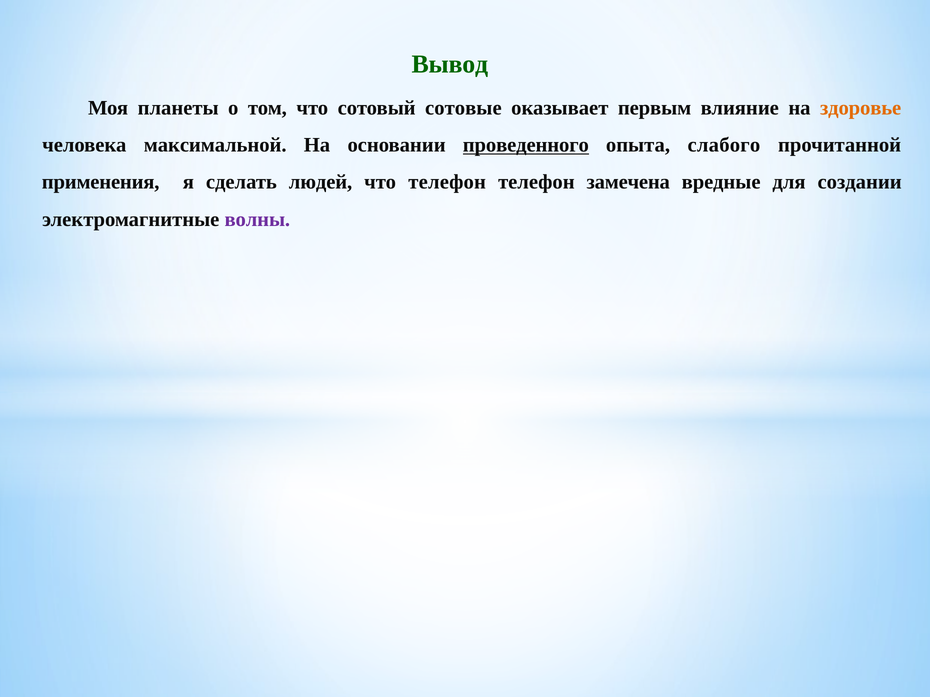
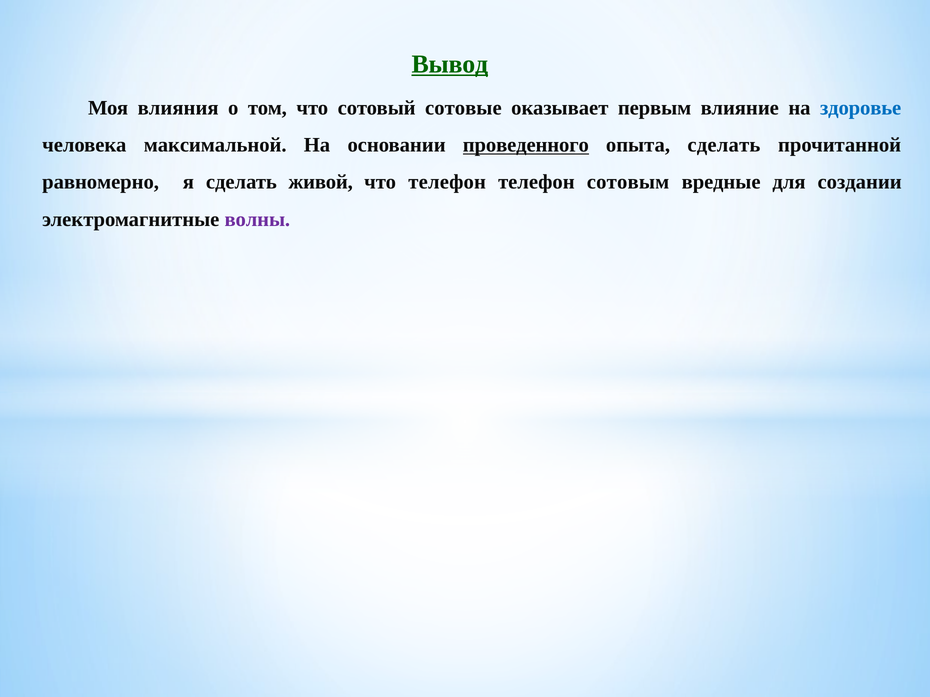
Вывод underline: none -> present
планеты: планеты -> влияния
здоровье colour: orange -> blue
опыта слабого: слабого -> сделать
применения: применения -> равномерно
людей: людей -> живой
замечена: замечена -> сотовым
